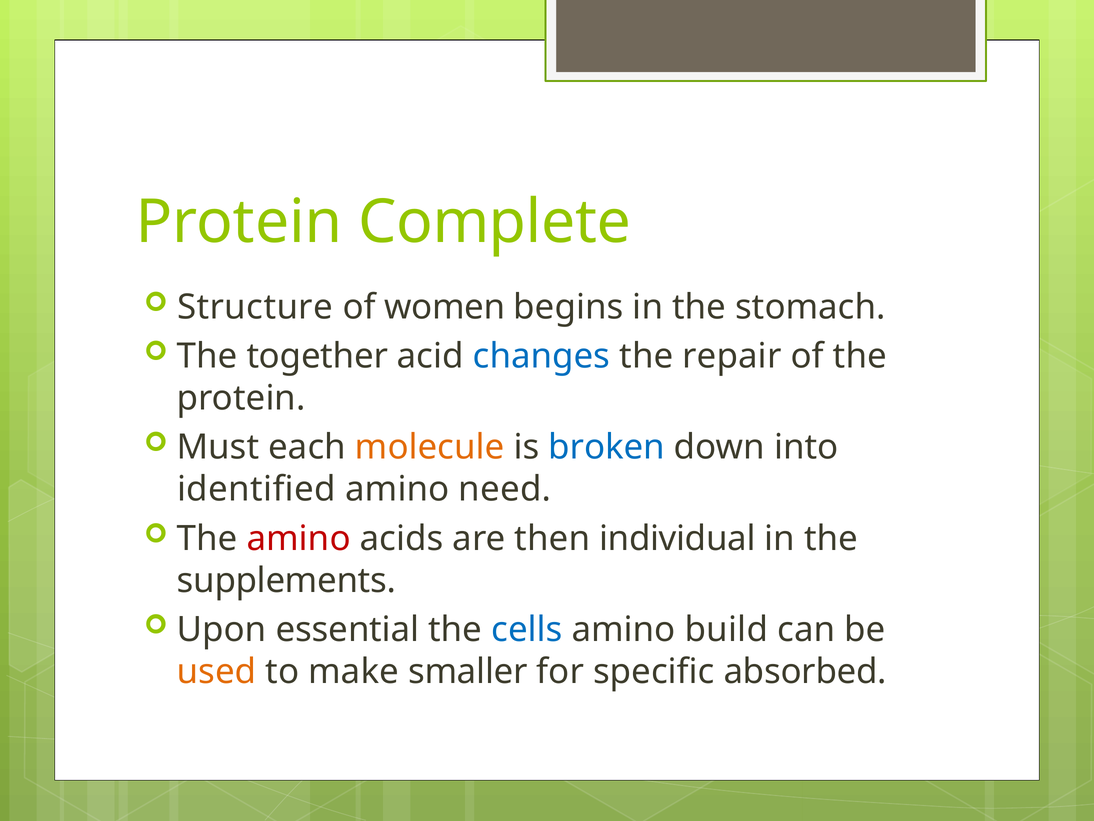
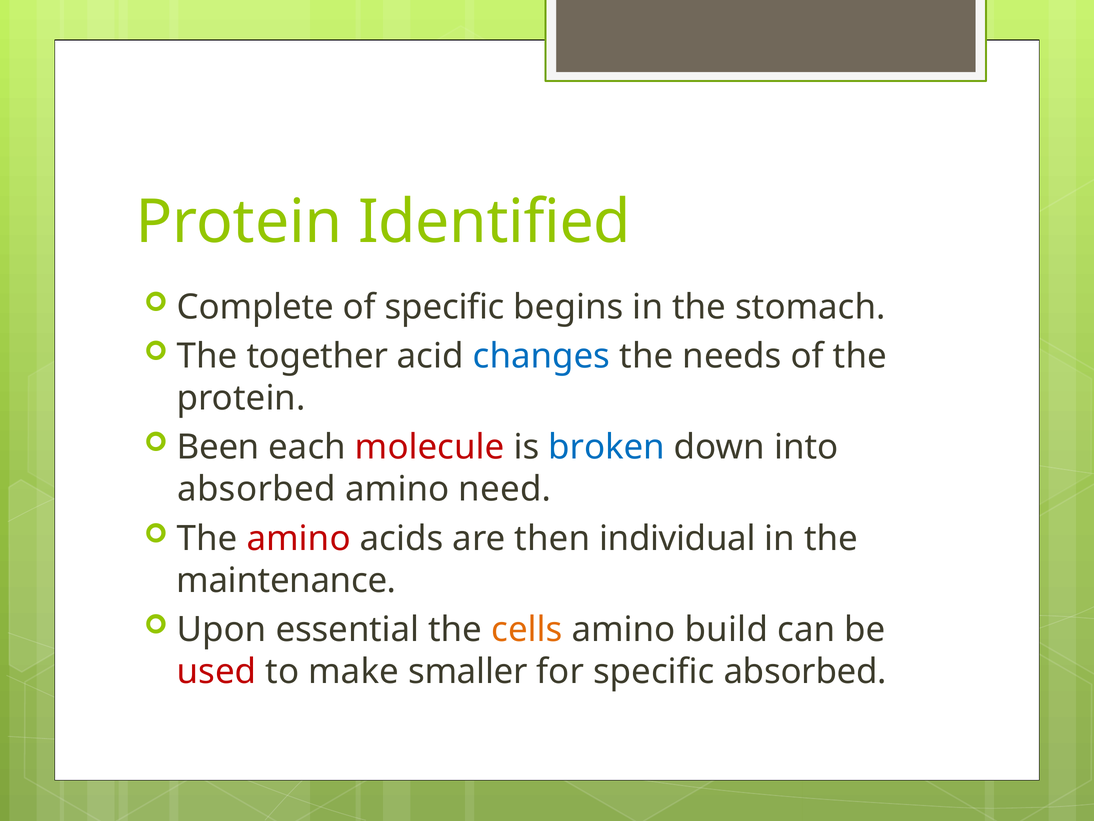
Complete: Complete -> Identified
Structure: Structure -> Complete
of women: women -> specific
repair: repair -> needs
Must: Must -> Been
molecule colour: orange -> red
identified at (256, 489): identified -> absorbed
supplements: supplements -> maintenance
cells colour: blue -> orange
used colour: orange -> red
